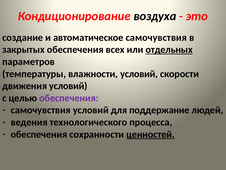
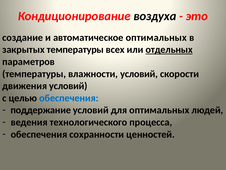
автоматическое самочувствия: самочувствия -> оптимальных
закрытых обеспечения: обеспечения -> температуры
обеспечения at (69, 98) colour: purple -> blue
самочувствия at (41, 110): самочувствия -> поддержание
для поддержание: поддержание -> оптимальных
ценностей underline: present -> none
